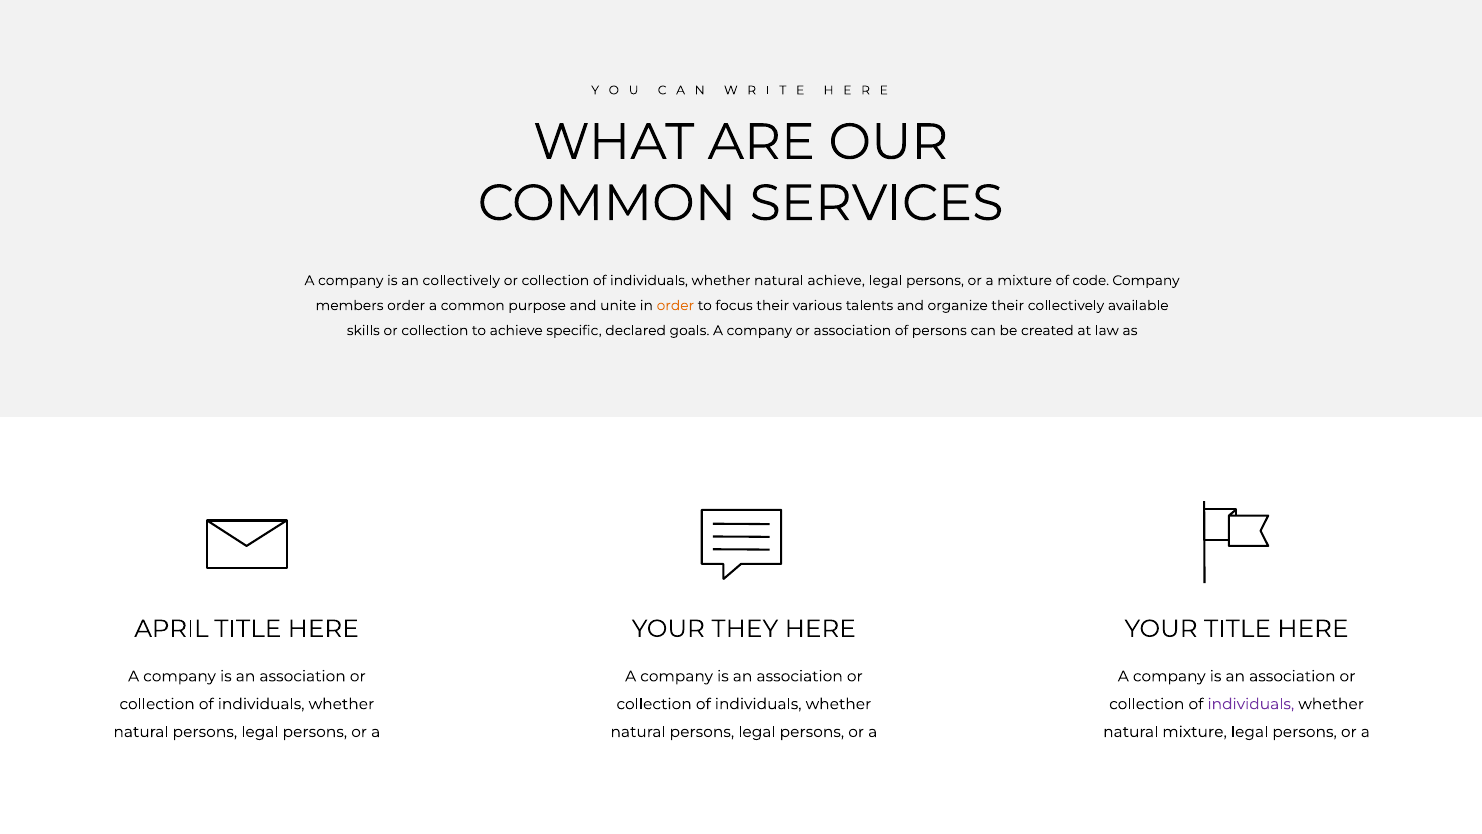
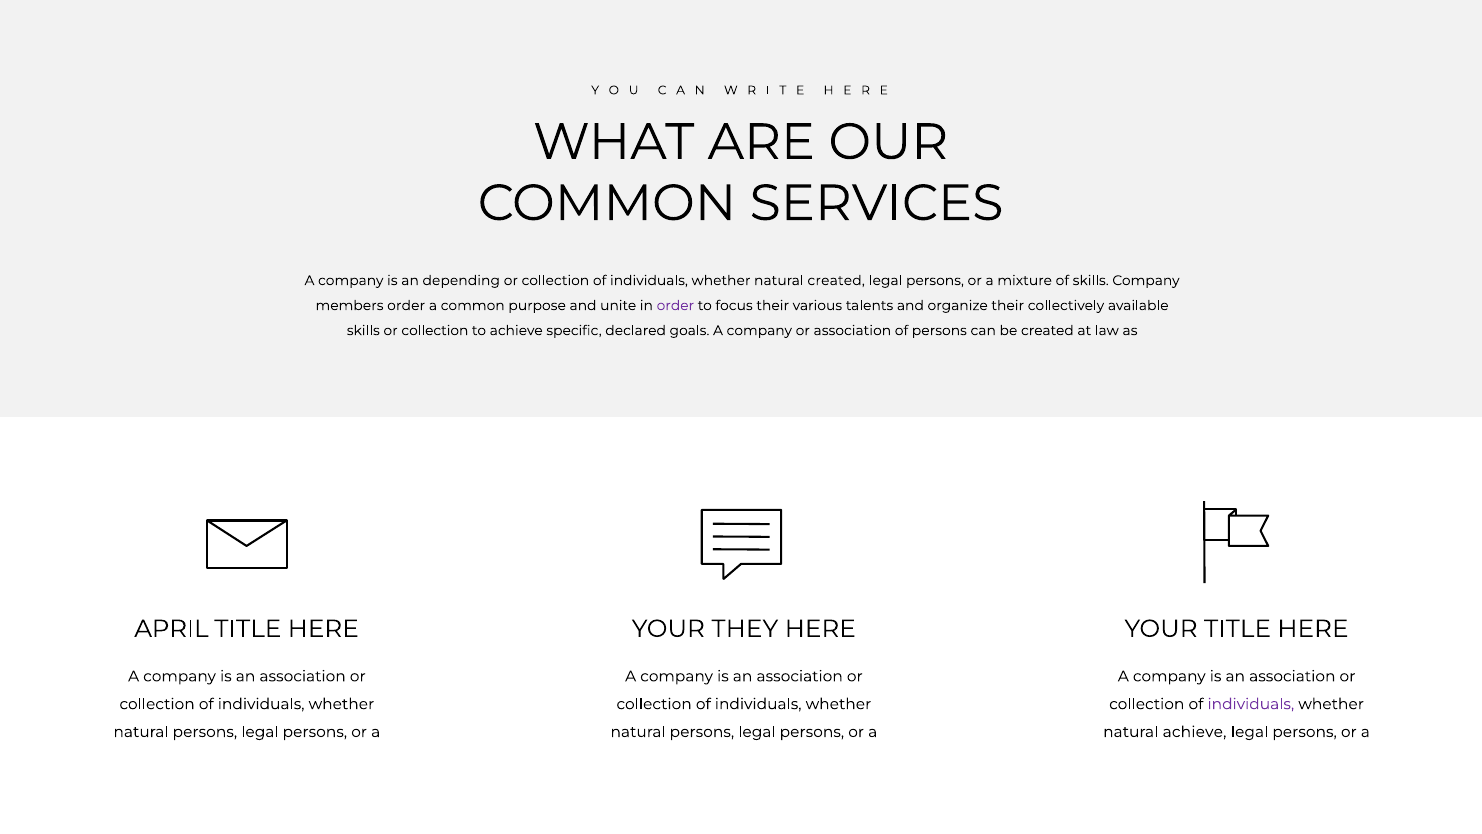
an collectively: collectively -> depending
natural achieve: achieve -> created
of code: code -> skills
order at (675, 305) colour: orange -> purple
natural mixture: mixture -> achieve
